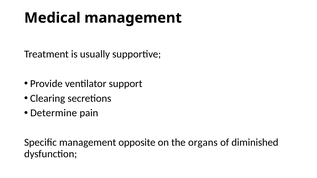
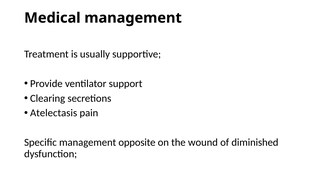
Determine: Determine -> Atelectasis
organs: organs -> wound
